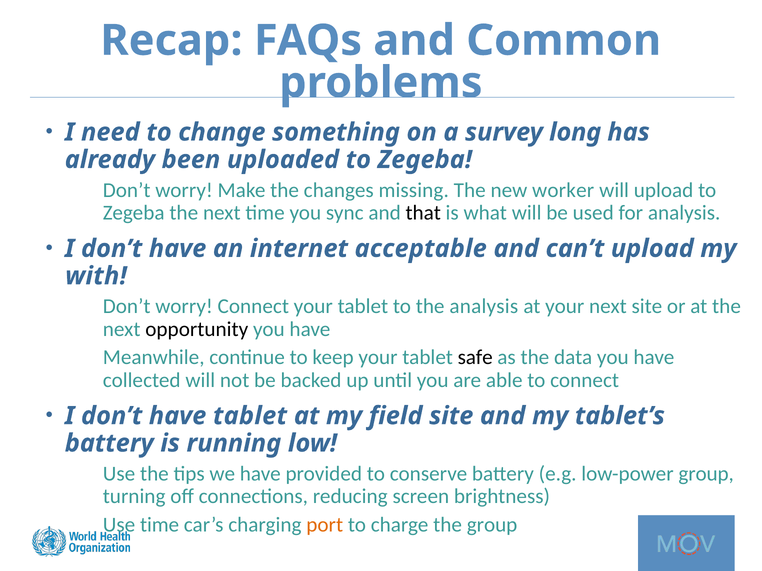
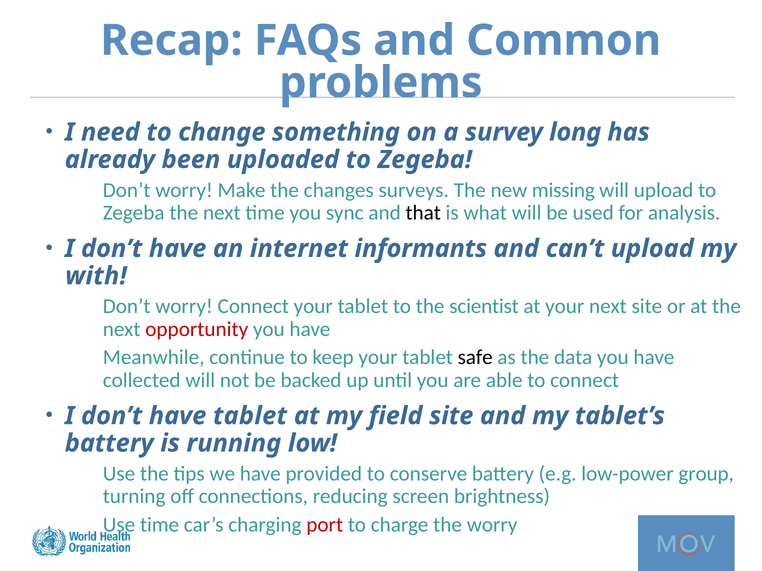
missing: missing -> surveys
worker: worker -> missing
acceptable: acceptable -> informants
the analysis: analysis -> scientist
opportunity colour: black -> red
port colour: orange -> red
the group: group -> worry
